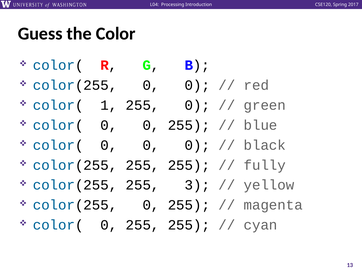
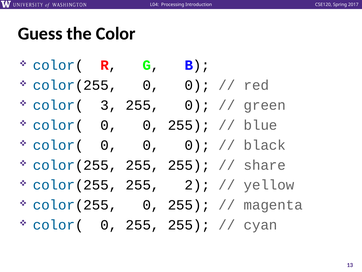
1: 1 -> 3
fully: fully -> share
3: 3 -> 2
